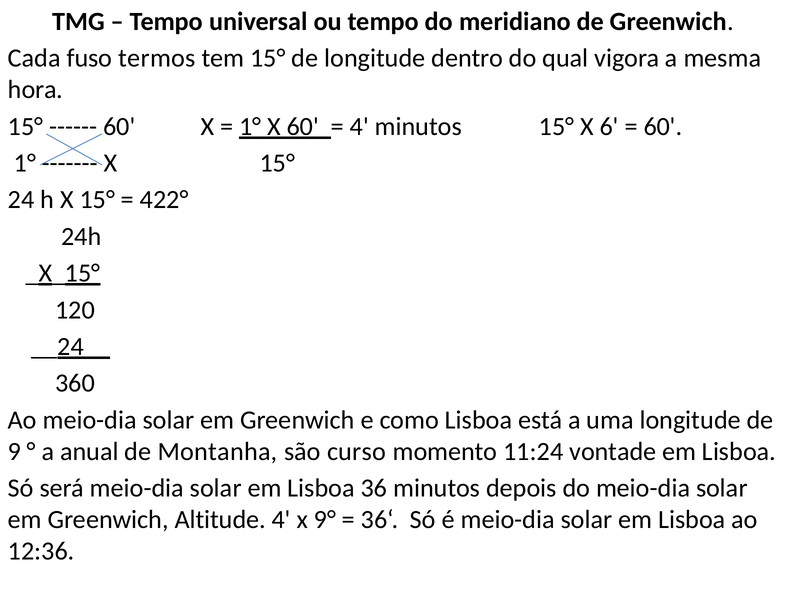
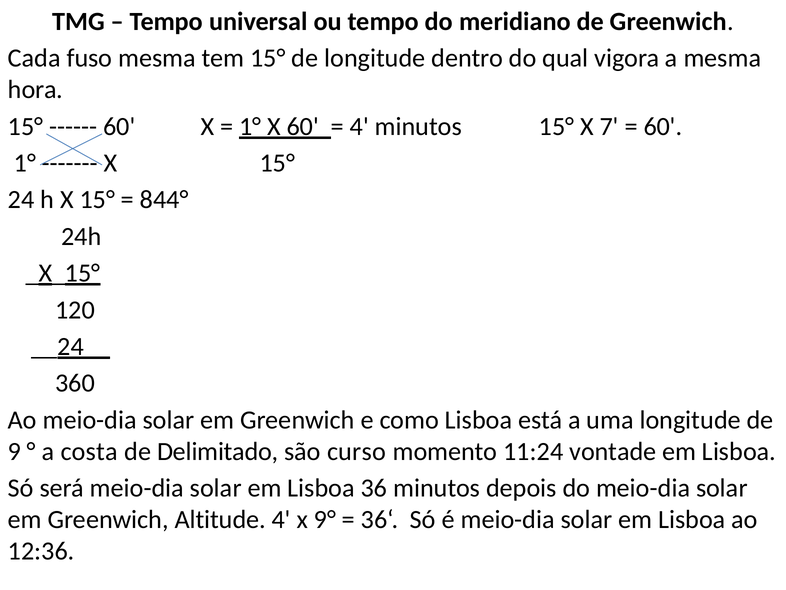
fuso termos: termos -> mesma
6: 6 -> 7
422°: 422° -> 844°
anual: anual -> costa
Montanha: Montanha -> Delimitado
